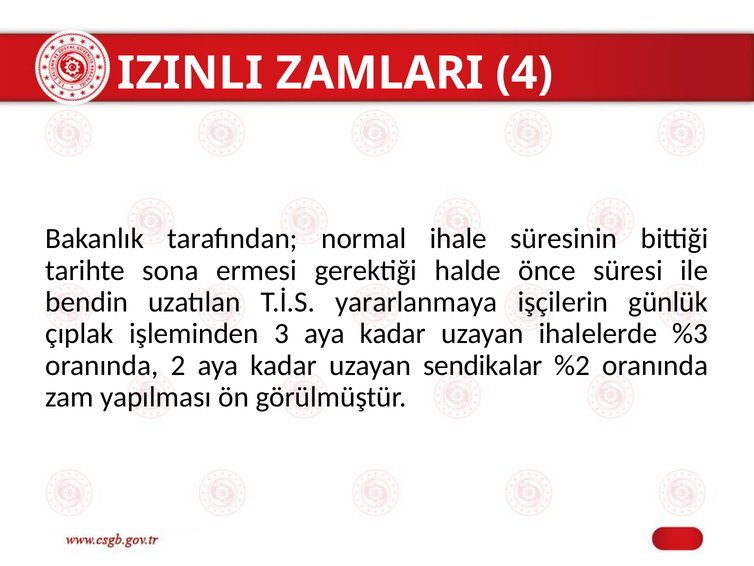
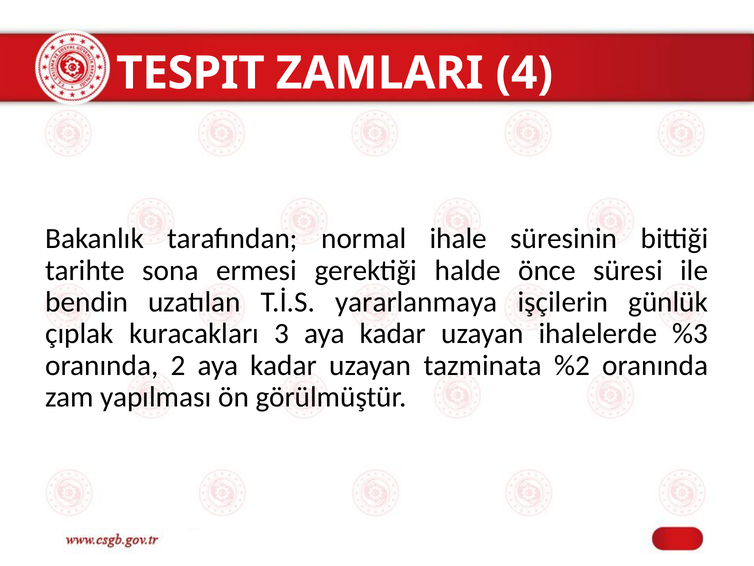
IZINLI: IZINLI -> TESPIT
işleminden: işleminden -> kuracakları
sendikalar: sendikalar -> tazminata
